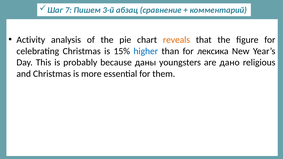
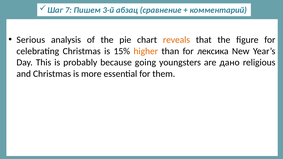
Activity: Activity -> Serious
higher colour: blue -> orange
даны: даны -> going
